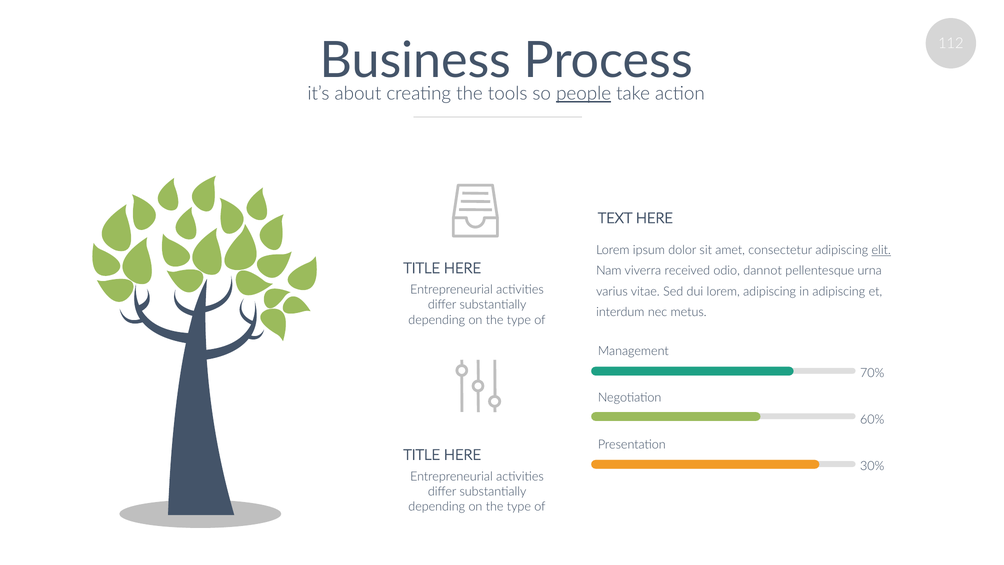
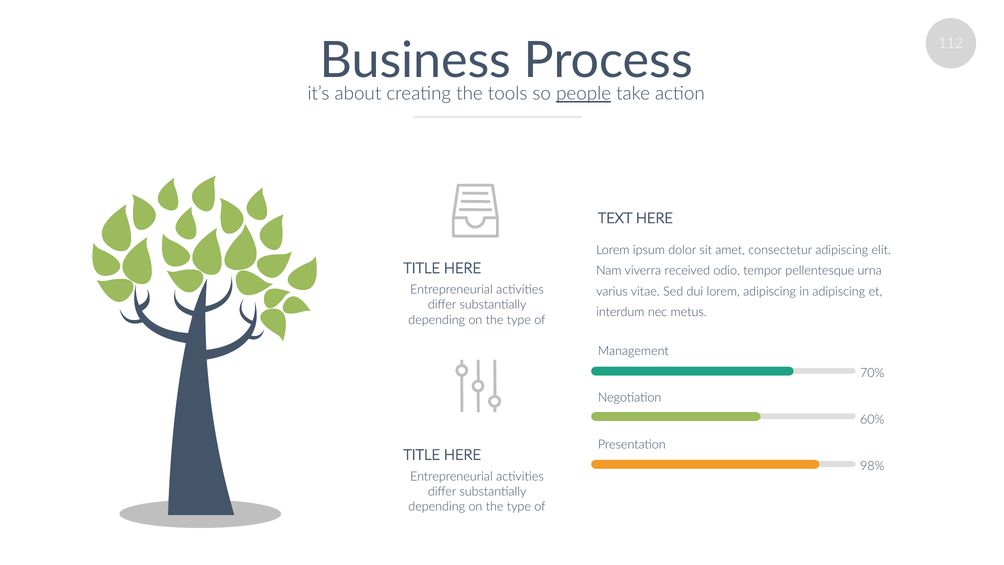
elit underline: present -> none
dannot: dannot -> tempor
30%: 30% -> 98%
